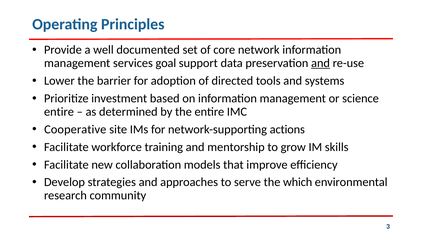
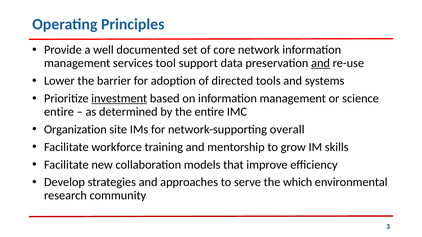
goal: goal -> tool
investment underline: none -> present
Cooperative: Cooperative -> Organization
actions: actions -> overall
